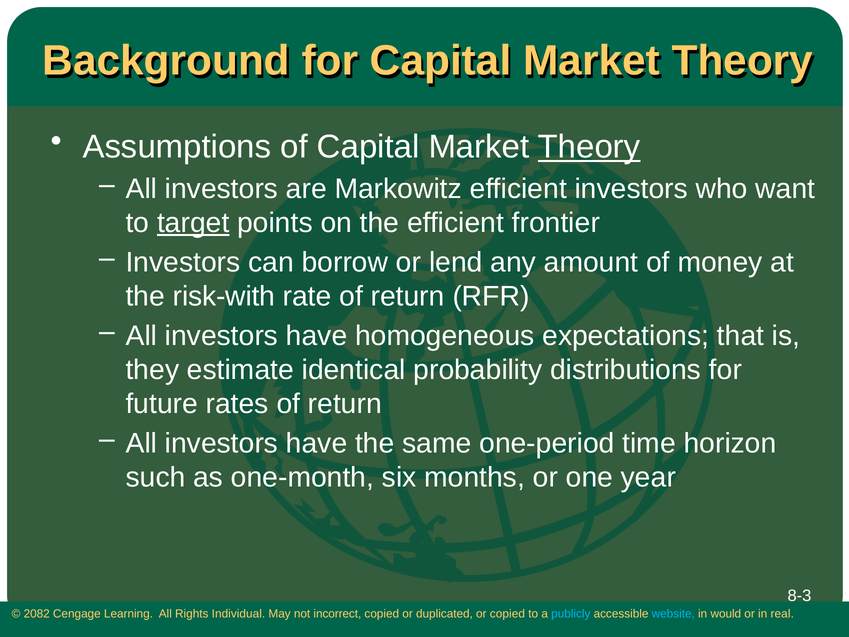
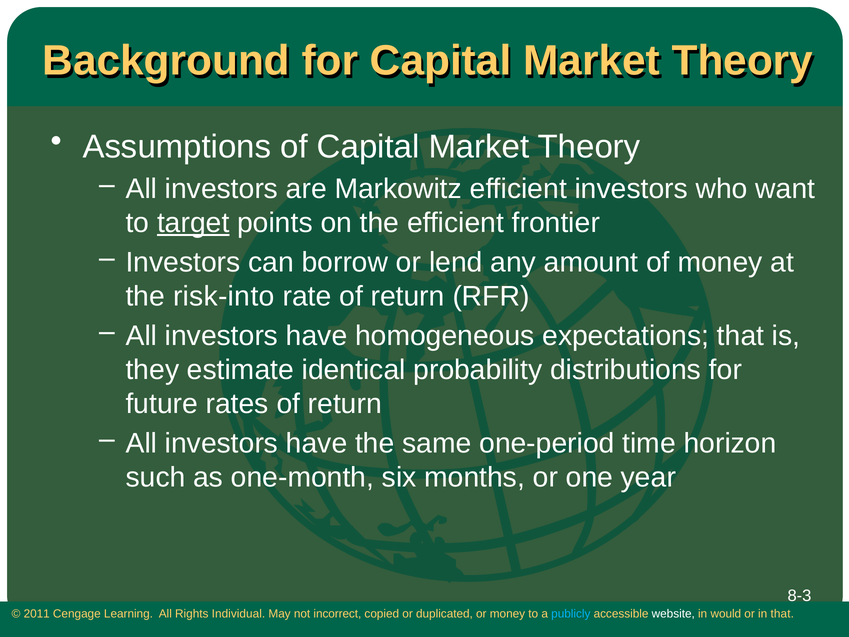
Theory at (589, 147) underline: present -> none
risk-with: risk-with -> risk-into
2082: 2082 -> 2011
or copied: copied -> money
website colour: light blue -> white
in real: real -> that
